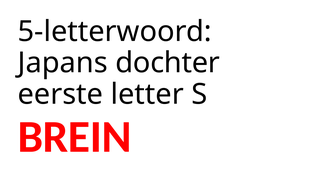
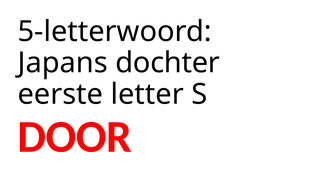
BREIN: BREIN -> DOOR
